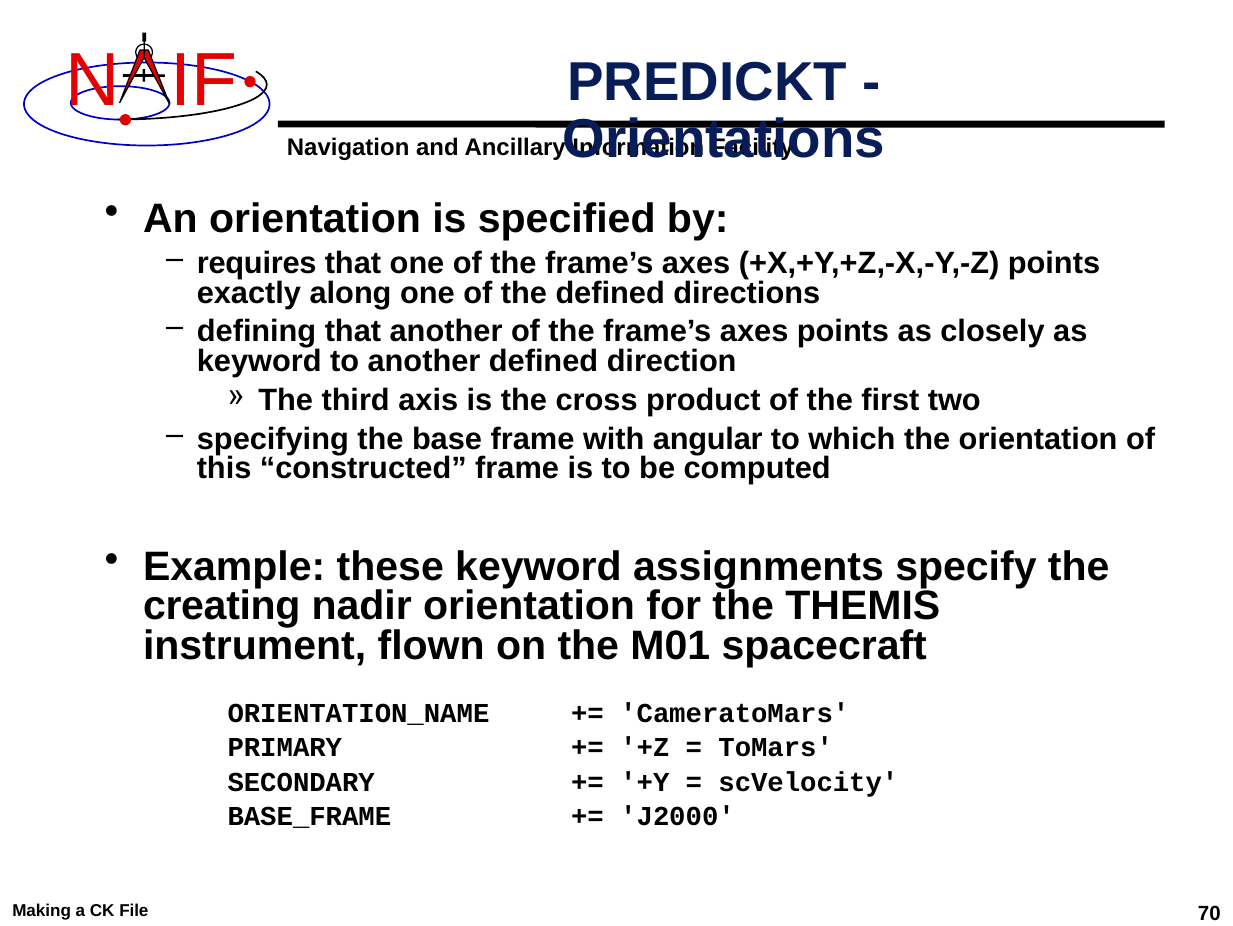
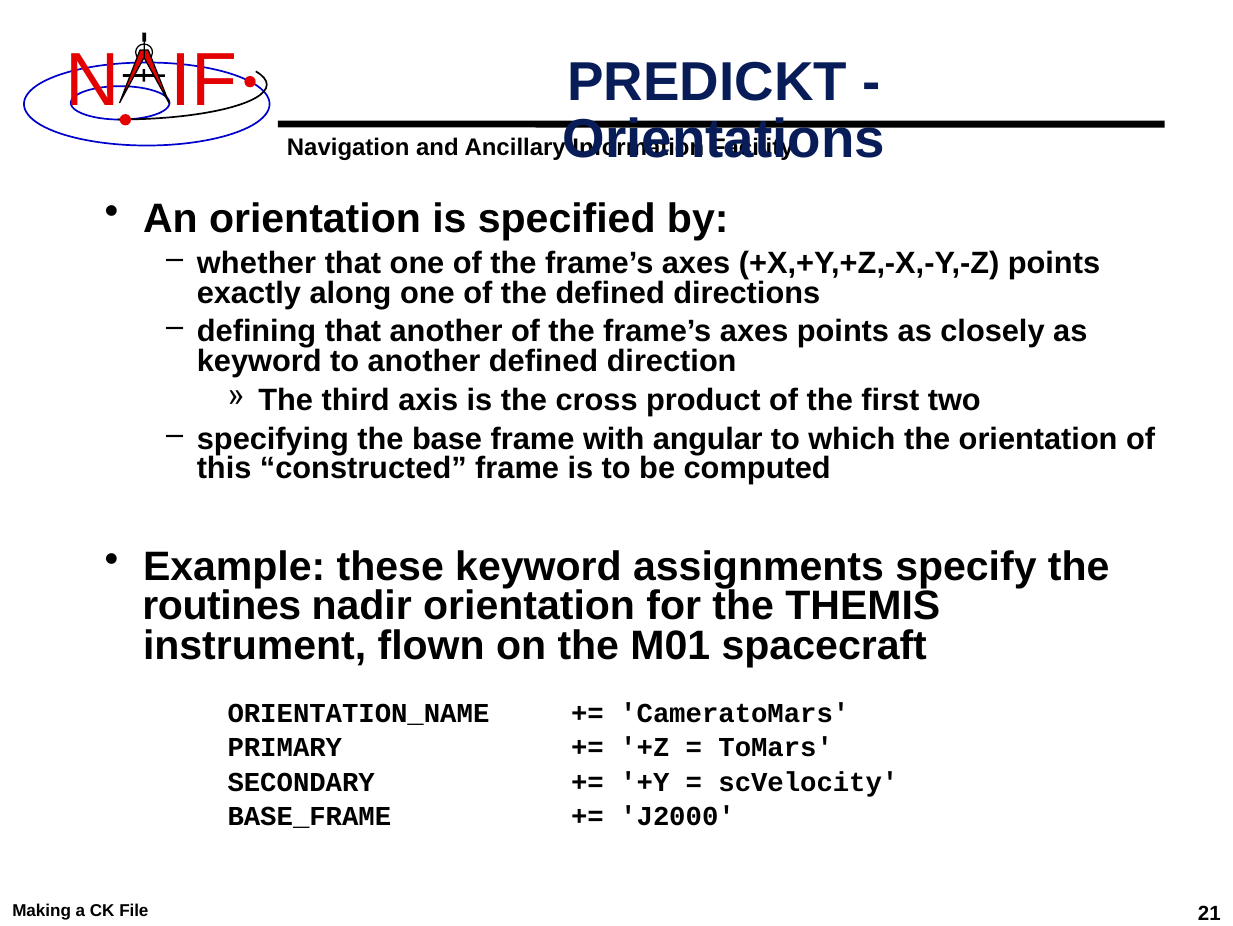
requires: requires -> whether
creating: creating -> routines
70: 70 -> 21
